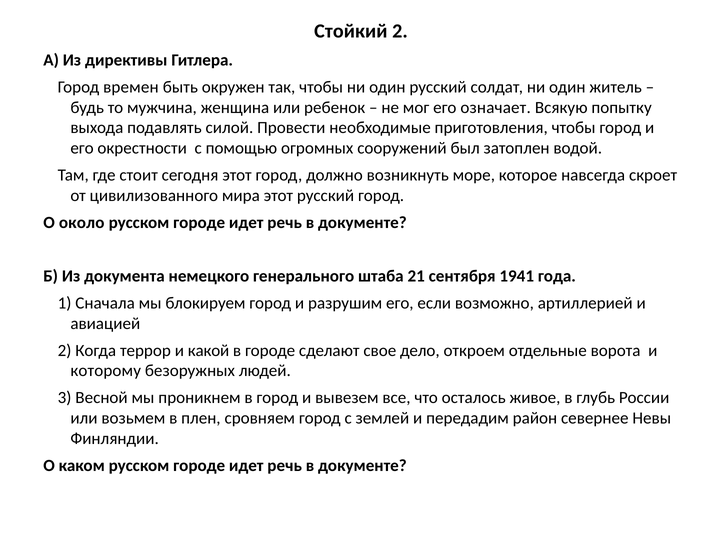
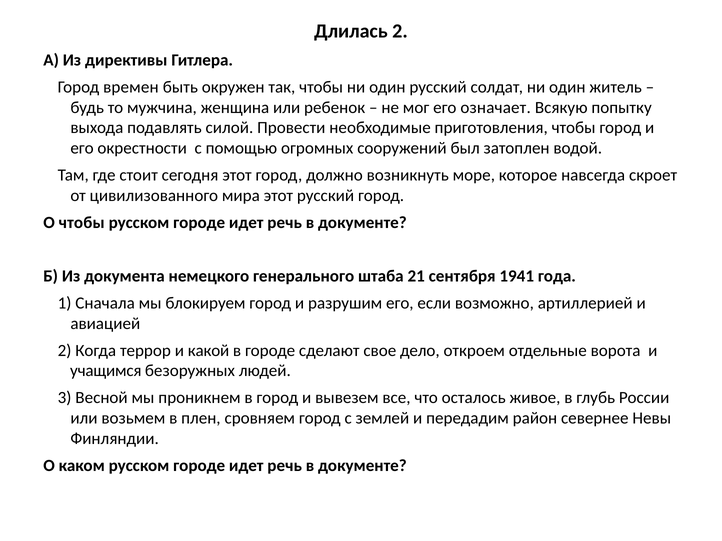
Стойкий: Стойкий -> Длилась
О около: около -> чтобы
которому: которому -> учащимся
